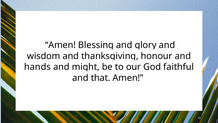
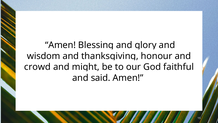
hands: hands -> crowd
that: that -> said
